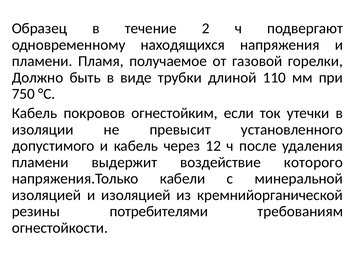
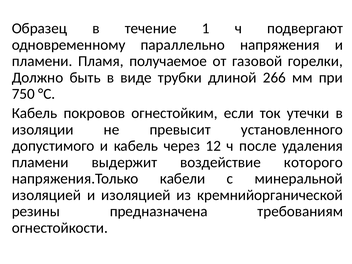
2: 2 -> 1
находящихся: находящихся -> параллельно
110: 110 -> 266
потребителями: потребителями -> предназначена
